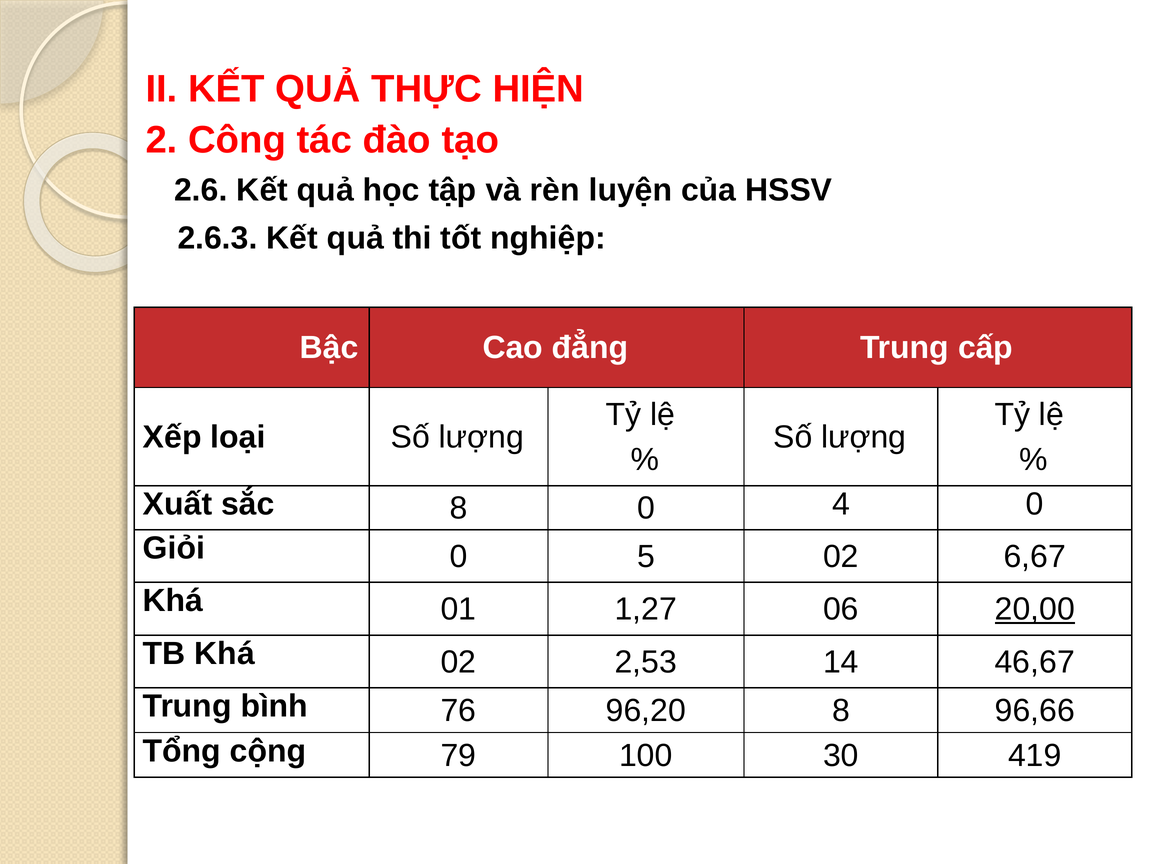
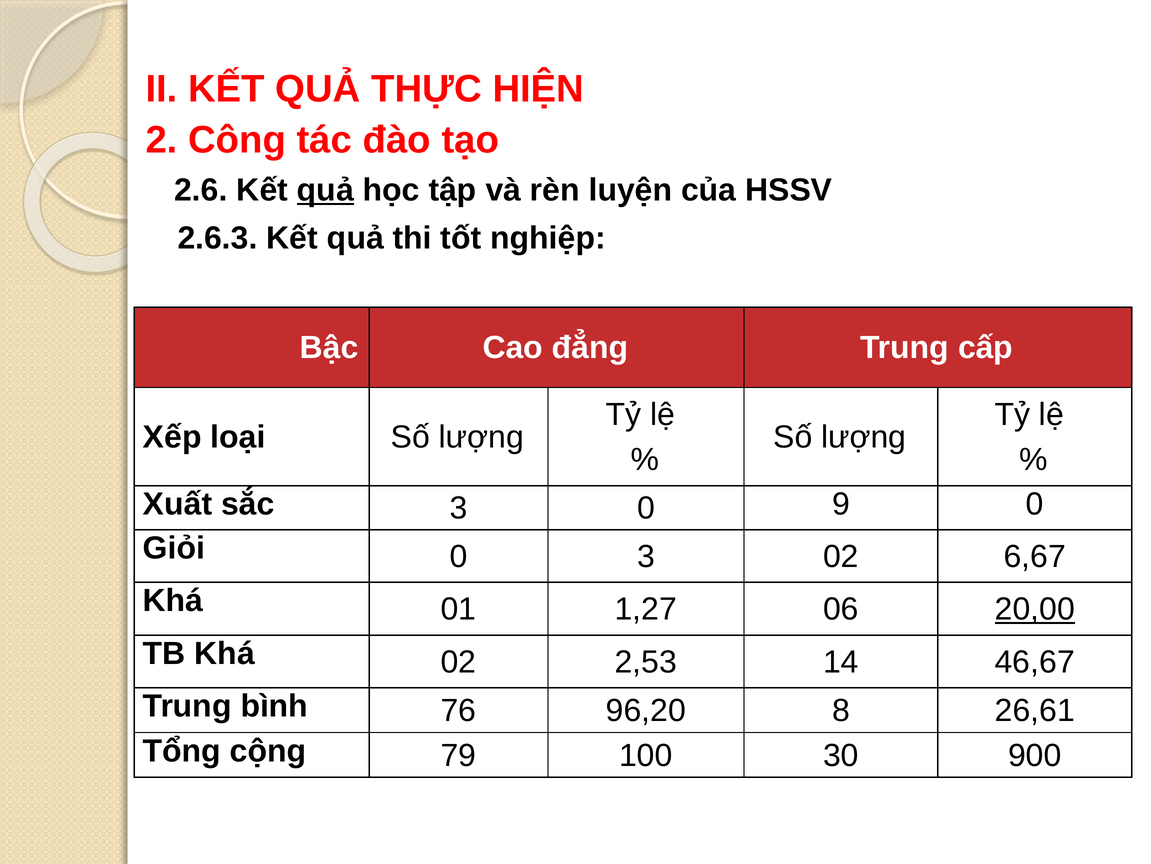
quả at (325, 190) underline: none -> present
sắc 8: 8 -> 3
4: 4 -> 9
0 5: 5 -> 3
96,66: 96,66 -> 26,61
419: 419 -> 900
